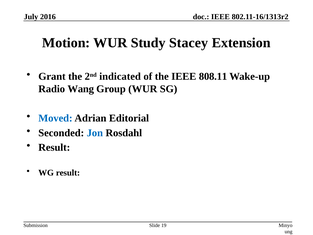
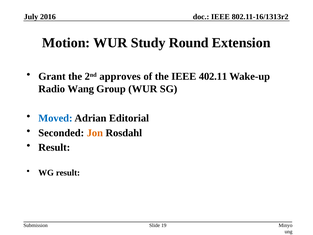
Stacey: Stacey -> Round
indicated: indicated -> approves
808.11: 808.11 -> 402.11
Jon colour: blue -> orange
